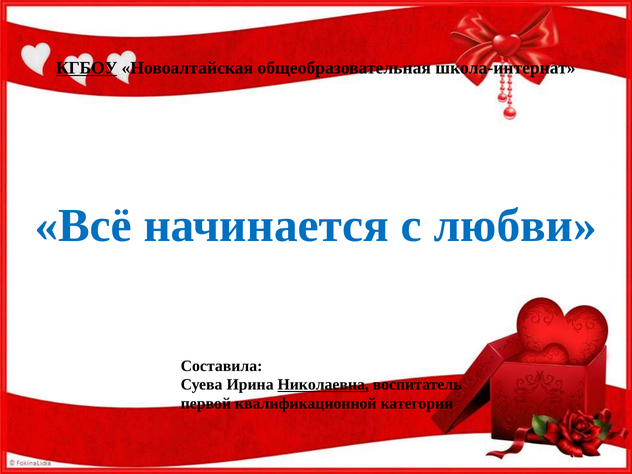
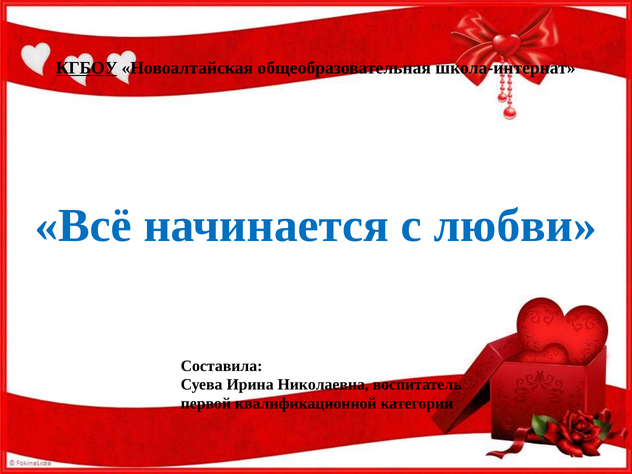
Николаевна underline: present -> none
